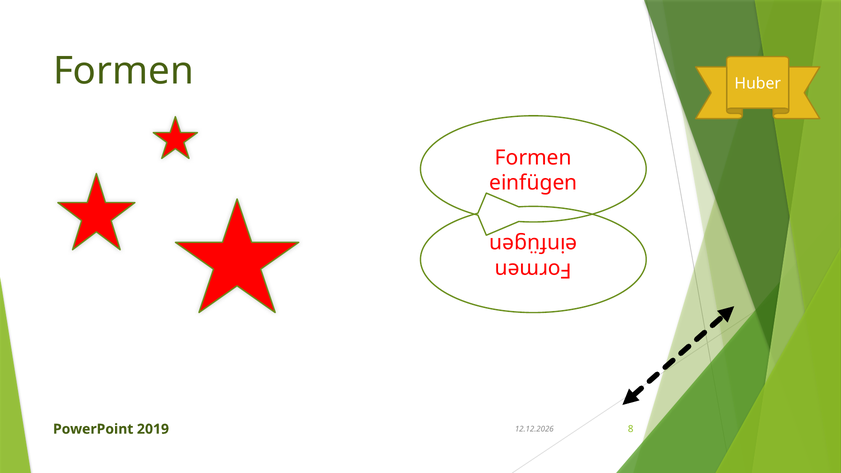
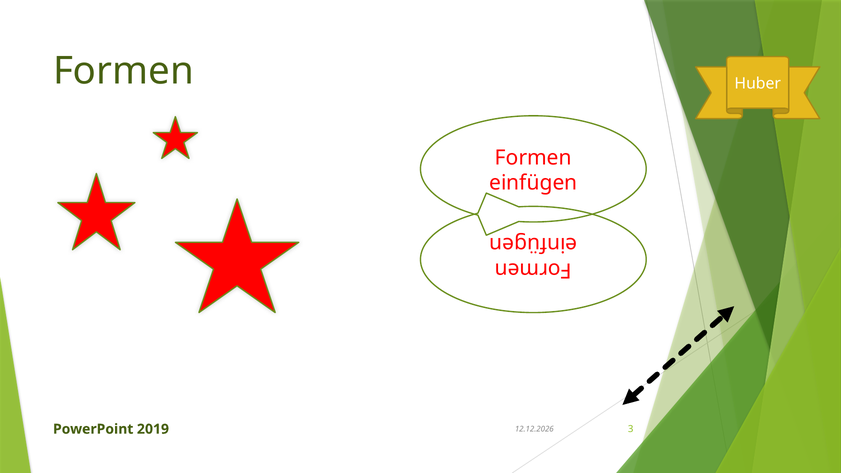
8: 8 -> 3
